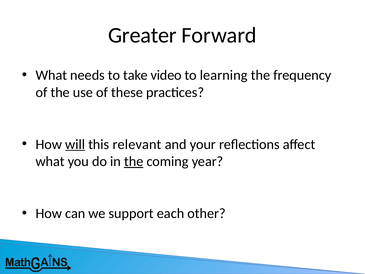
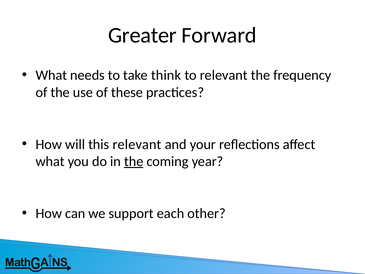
video: video -> think
to learning: learning -> relevant
will underline: present -> none
